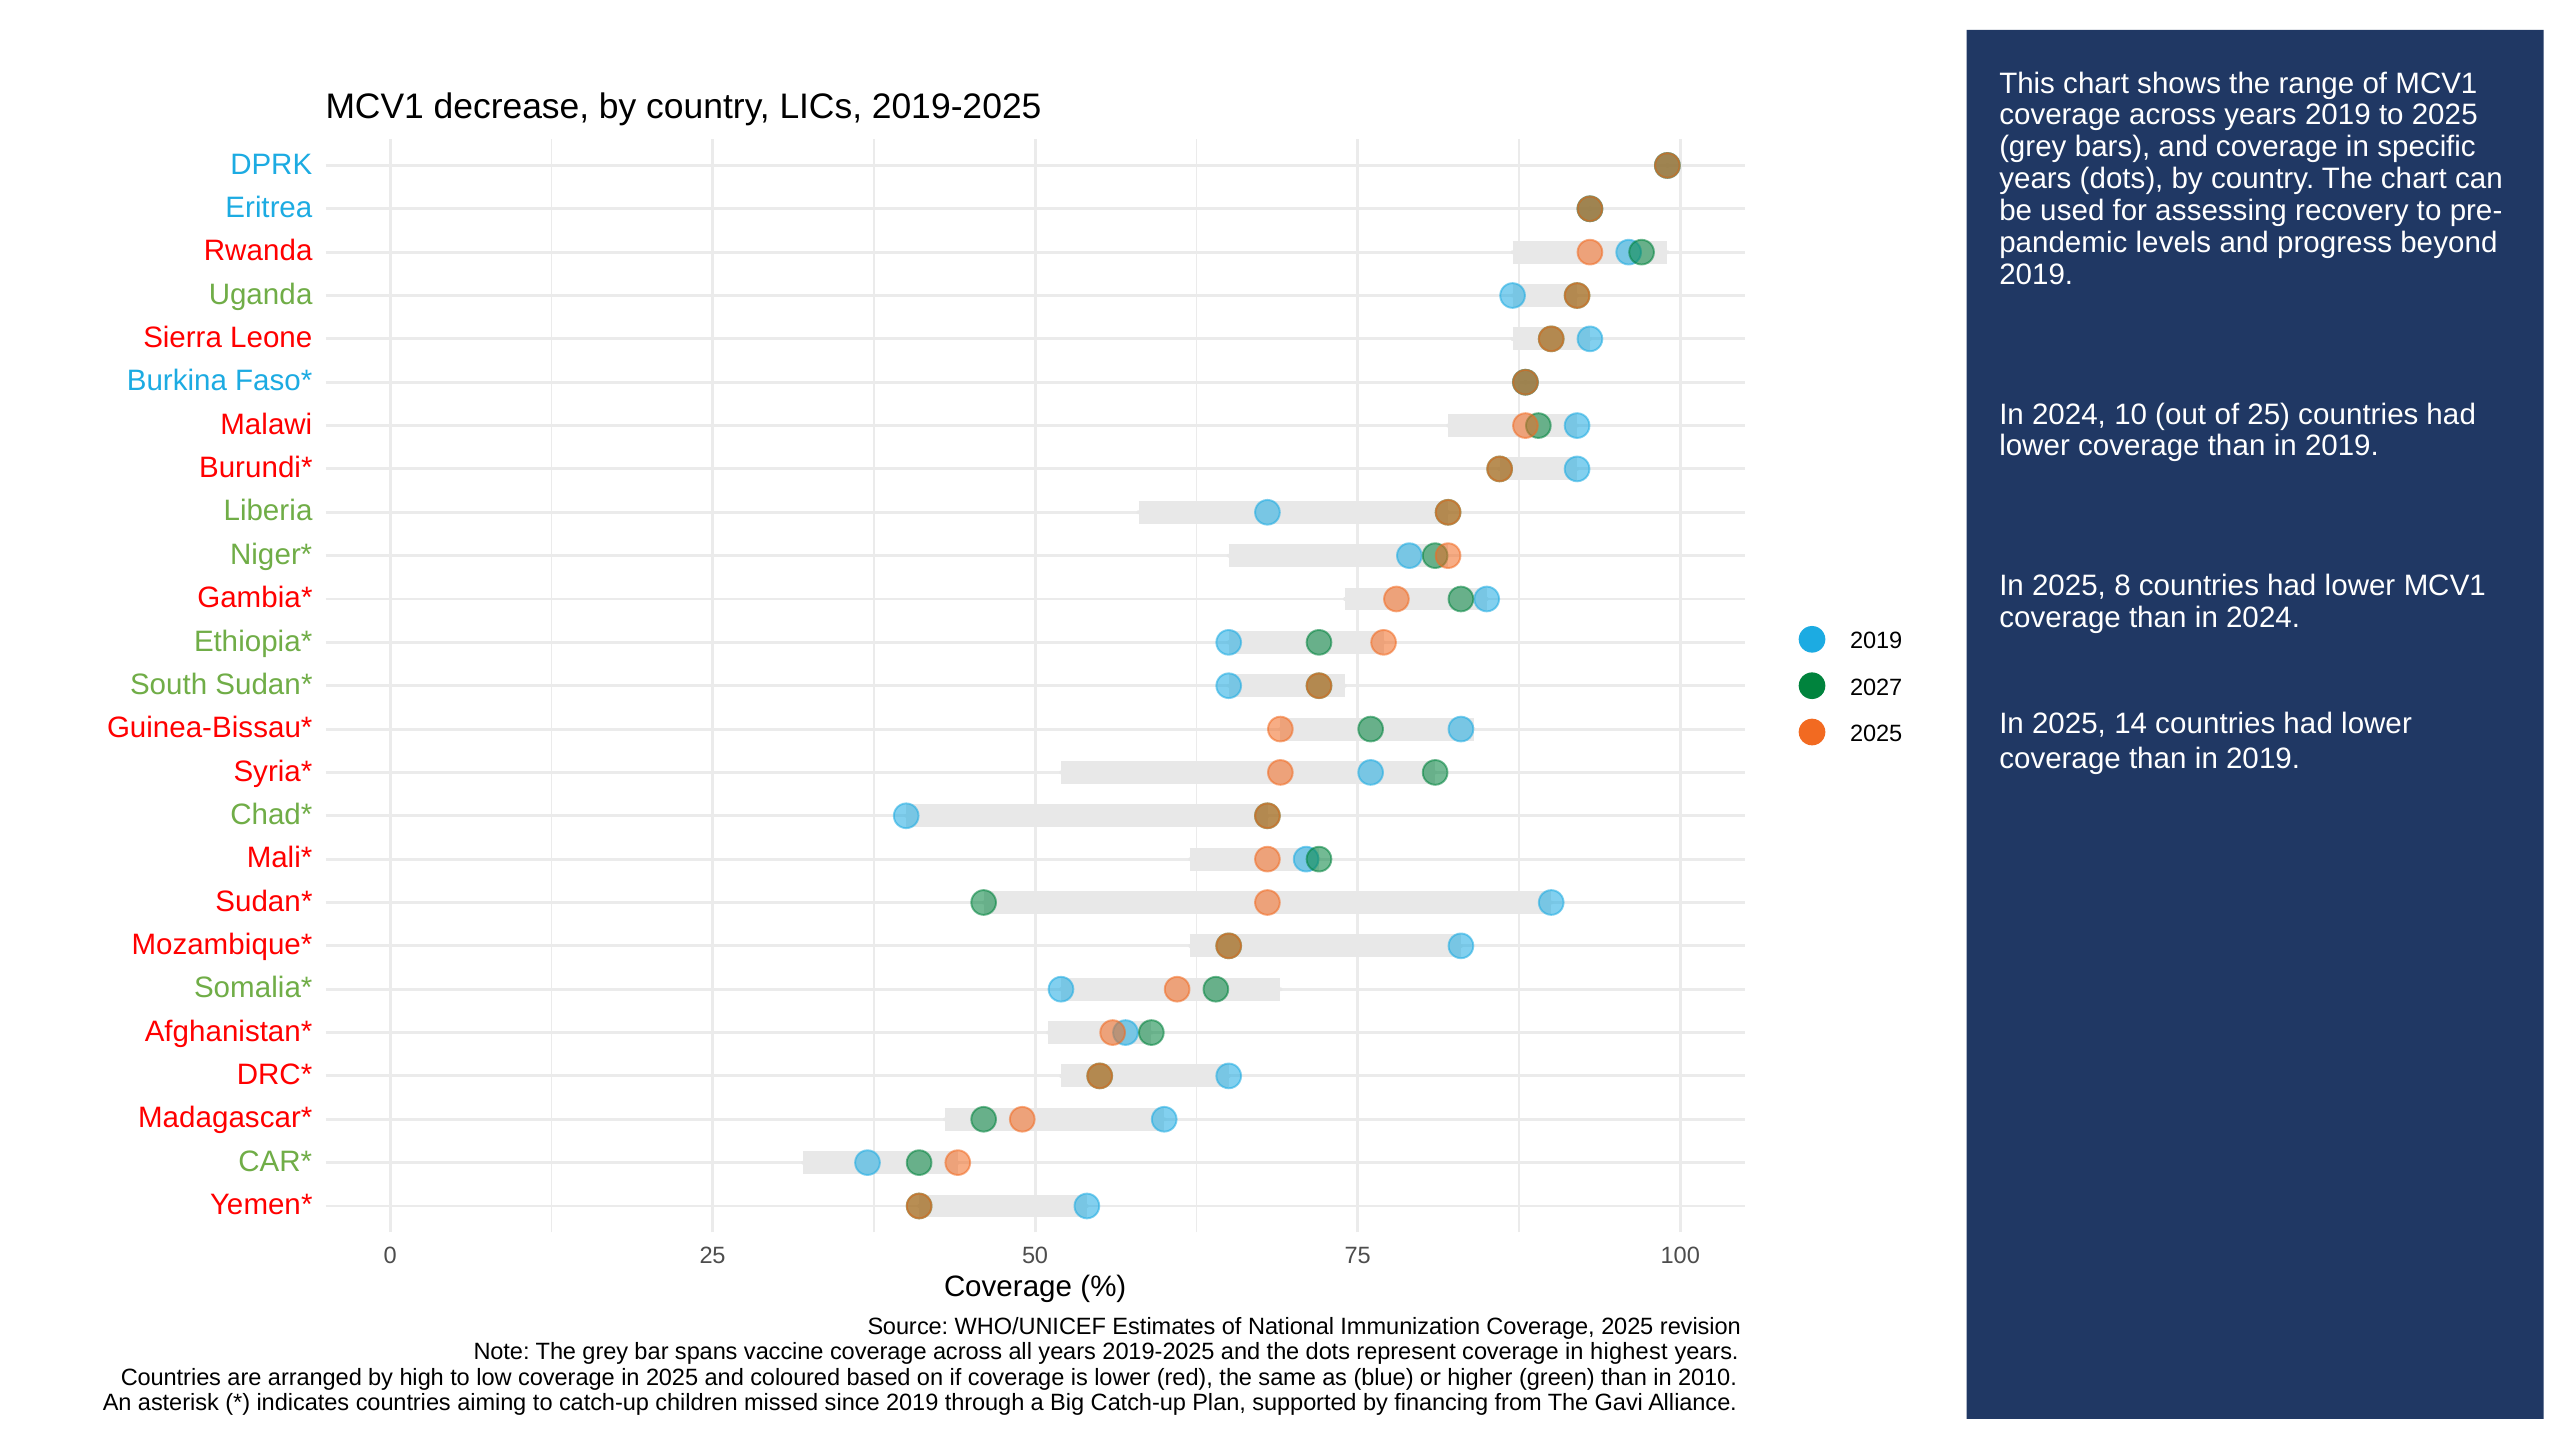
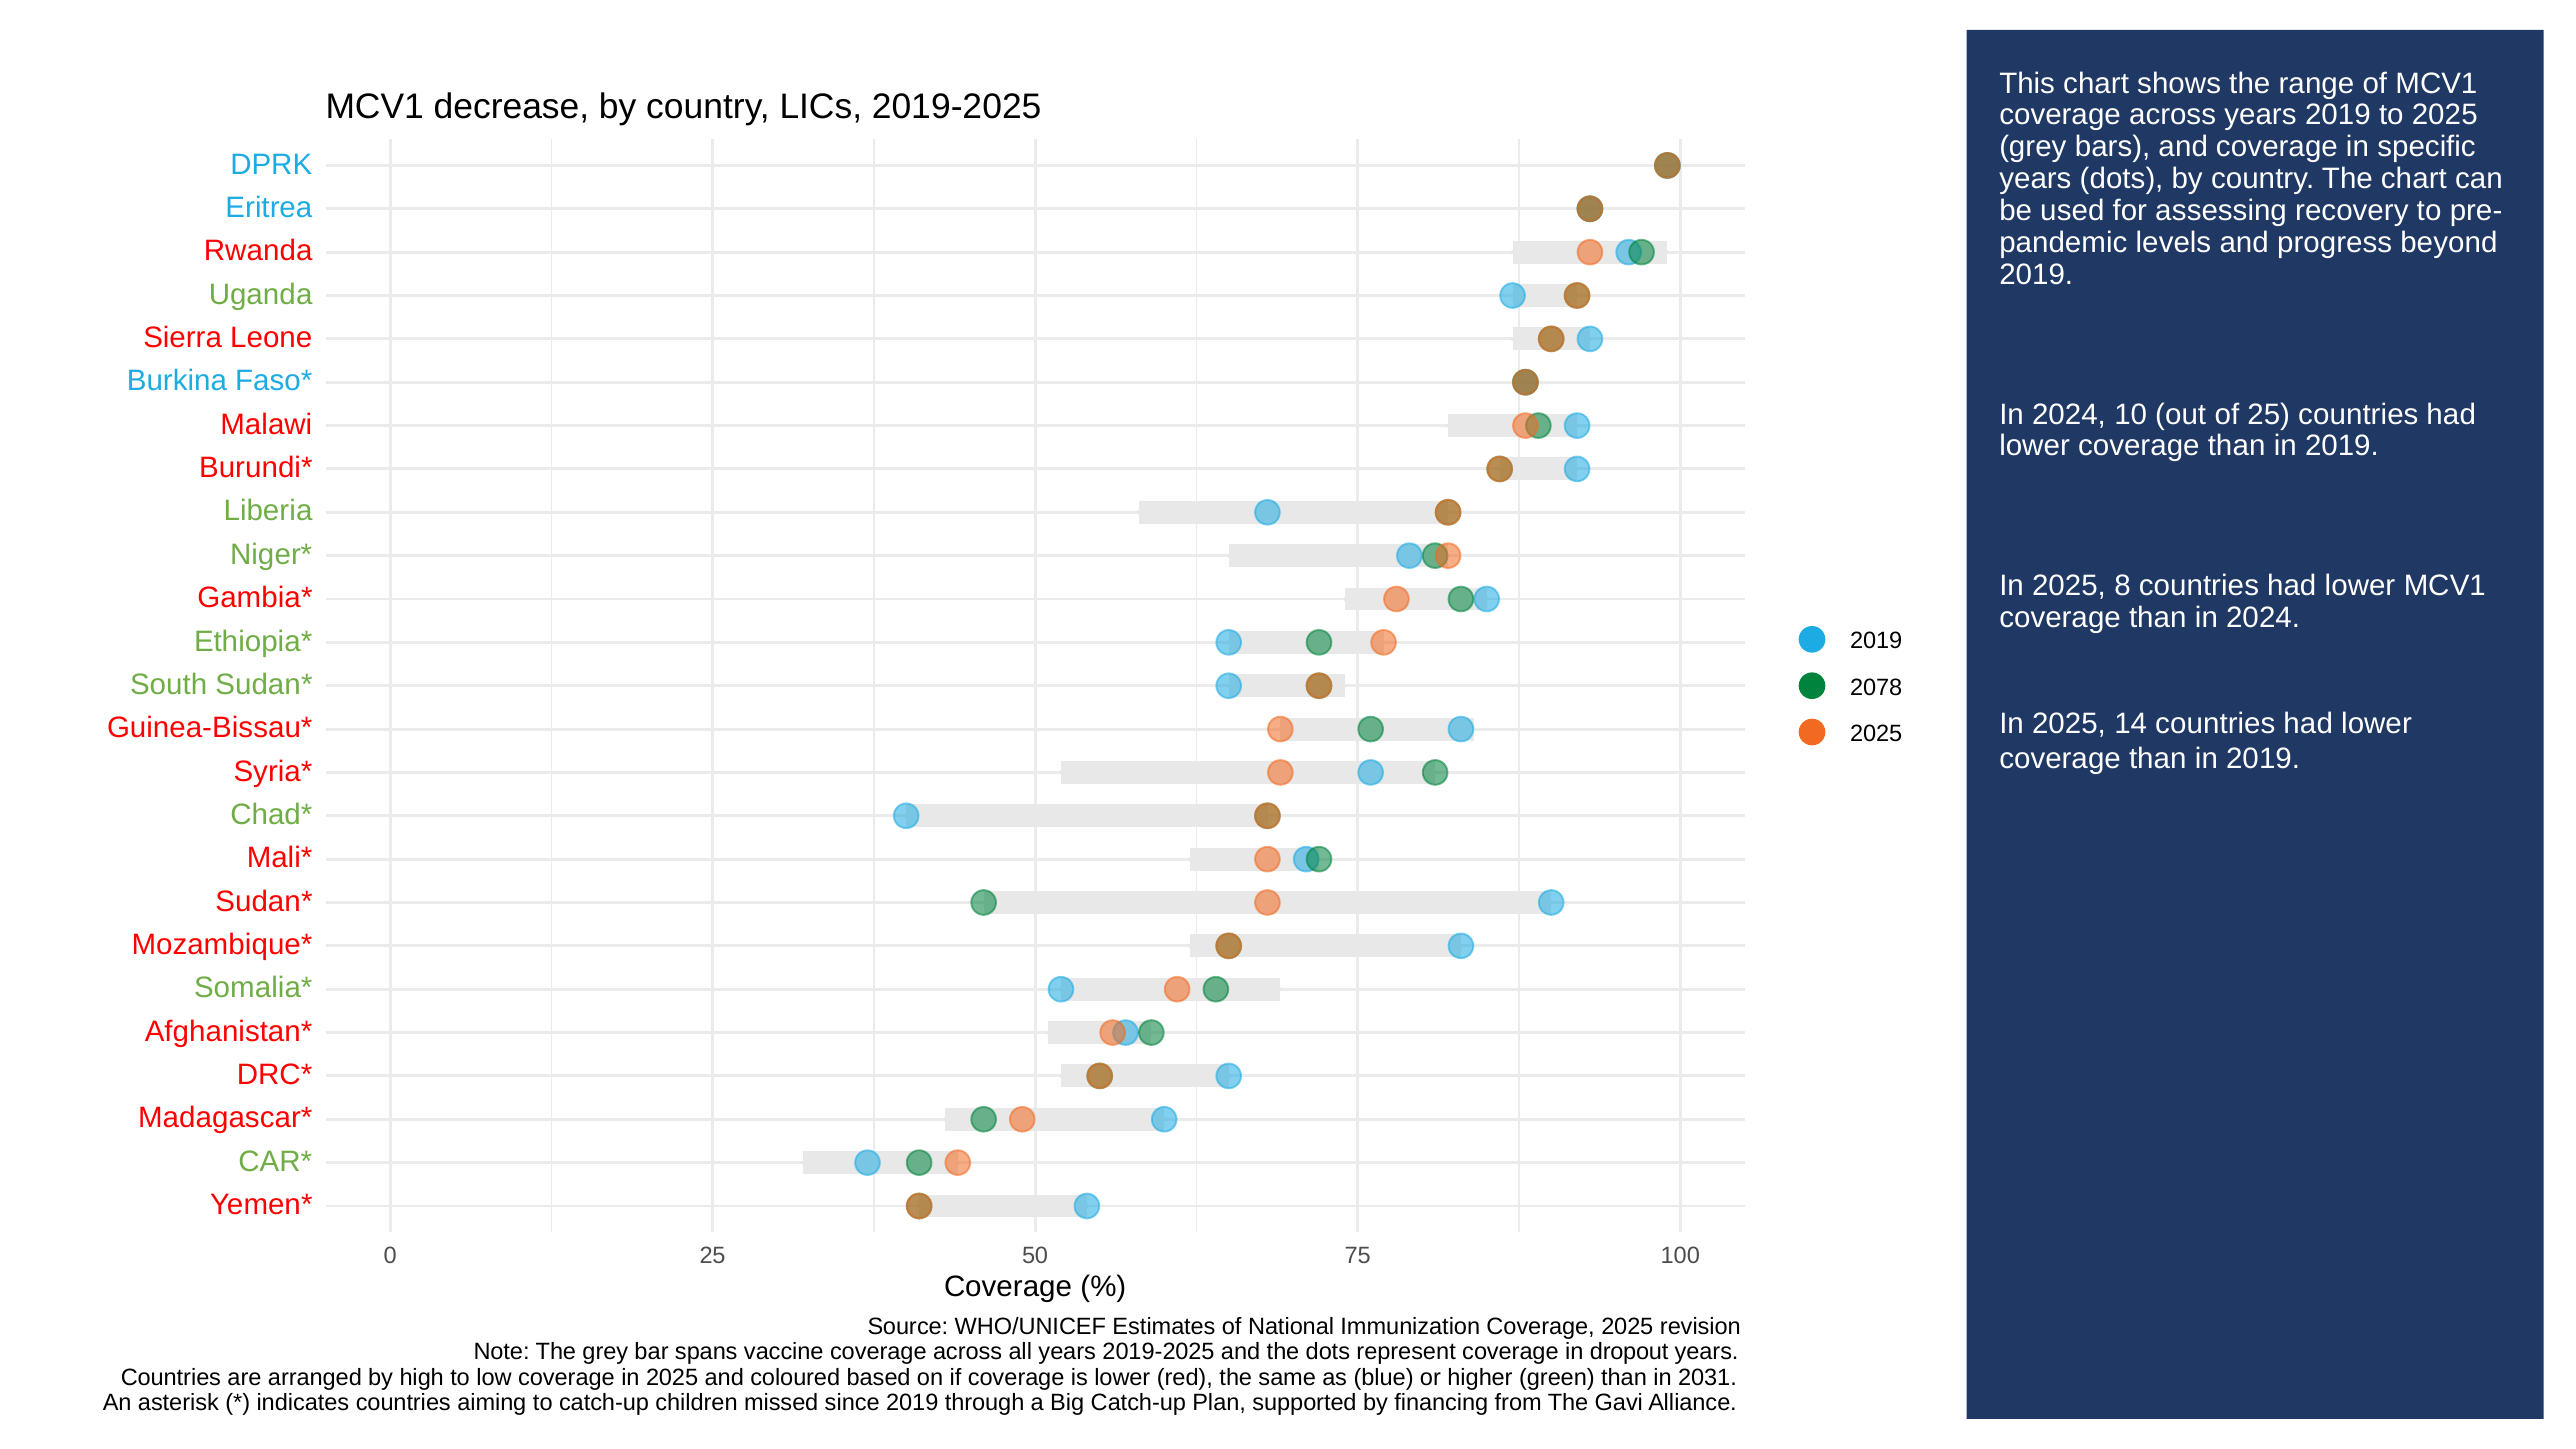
2027: 2027 -> 2078
highest: highest -> dropout
2010: 2010 -> 2031
